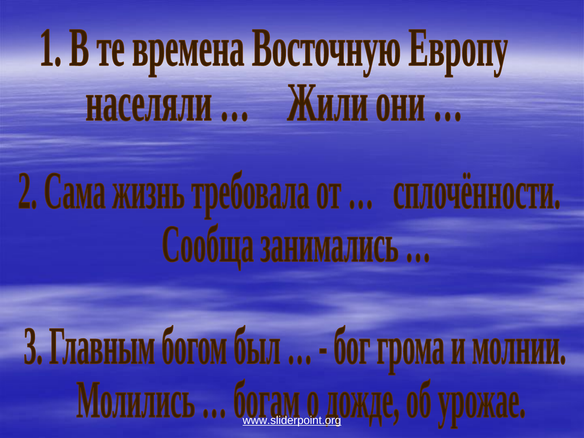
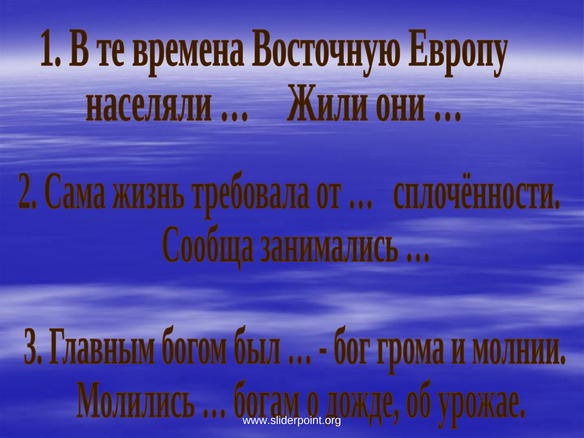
www.sliderpoint.org underline: present -> none
